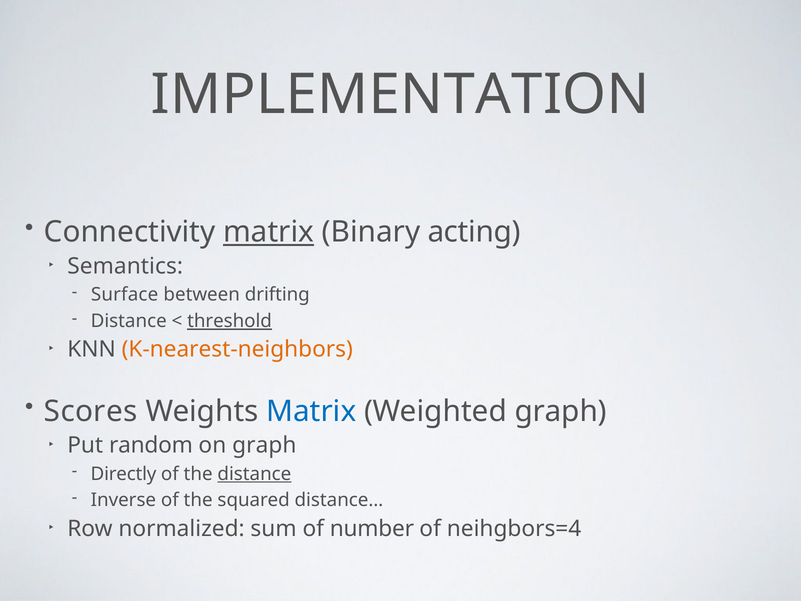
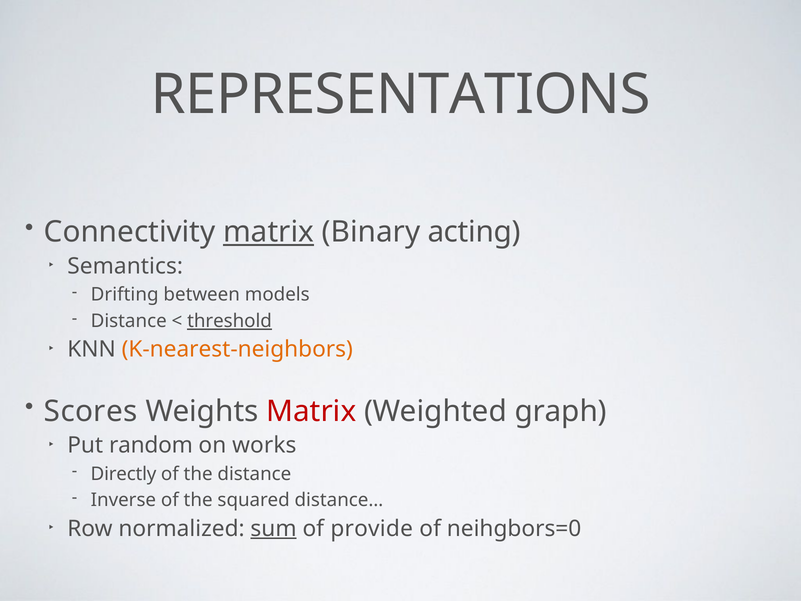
IMPLEMENTATION: IMPLEMENTATION -> REPRESENTATIONS
Surface: Surface -> Drifting
drifting: drifting -> models
Matrix at (311, 411) colour: blue -> red
on graph: graph -> works
distance at (254, 474) underline: present -> none
sum underline: none -> present
number: number -> provide
neihgbors=4: neihgbors=4 -> neihgbors=0
